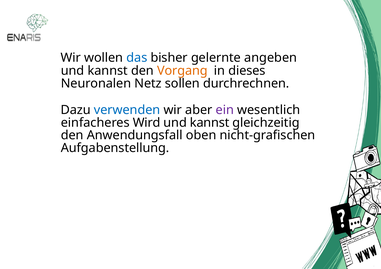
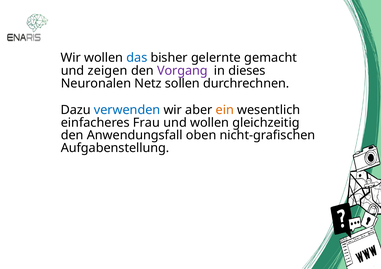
angeben: angeben -> gemacht
kannst at (108, 71): kannst -> zeigen
Vorgang colour: orange -> purple
ein colour: purple -> orange
Wird: Wird -> Frau
kannst at (210, 123): kannst -> wollen
